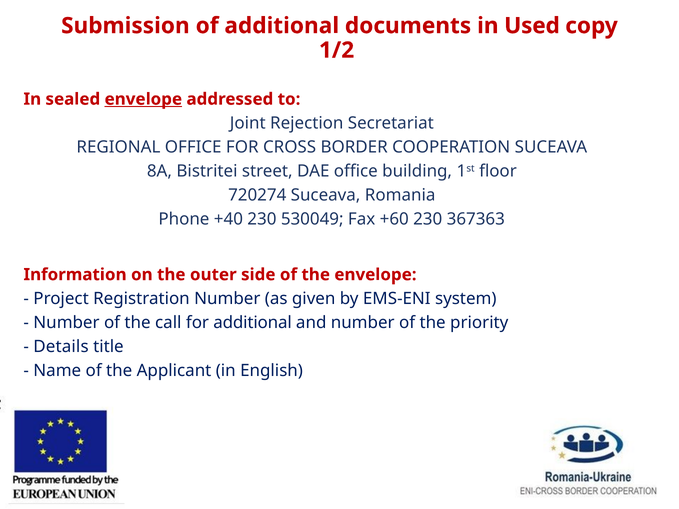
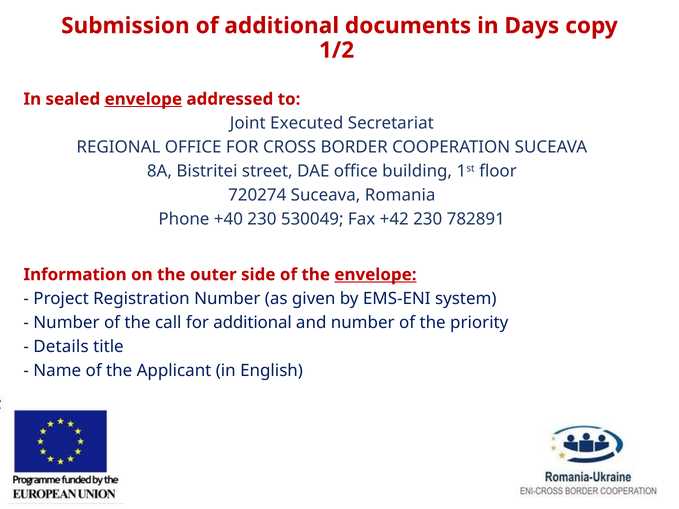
Used: Used -> Days
Rejection: Rejection -> Executed
+60: +60 -> +42
367363: 367363 -> 782891
envelope at (375, 275) underline: none -> present
